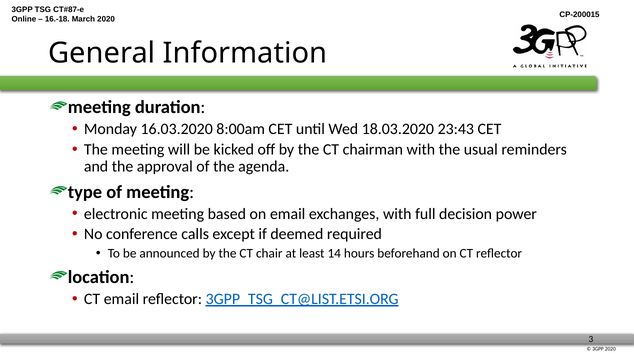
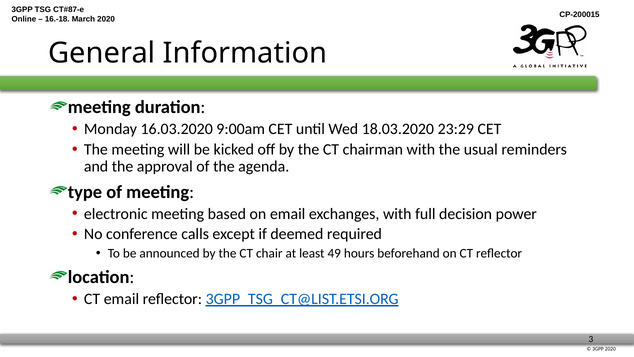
8:00am: 8:00am -> 9:00am
23:43: 23:43 -> 23:29
14: 14 -> 49
